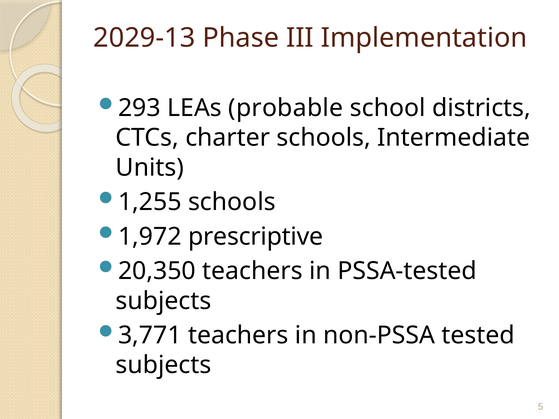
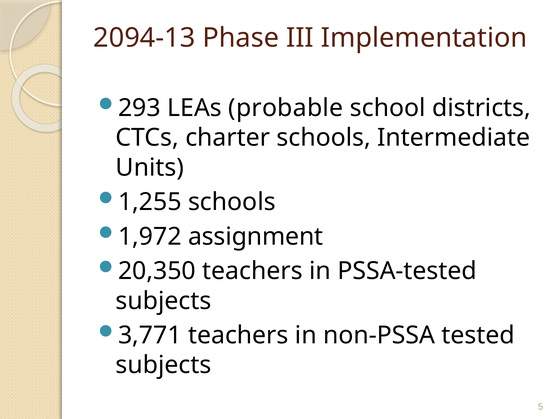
2029-13: 2029-13 -> 2094-13
prescriptive: prescriptive -> assignment
